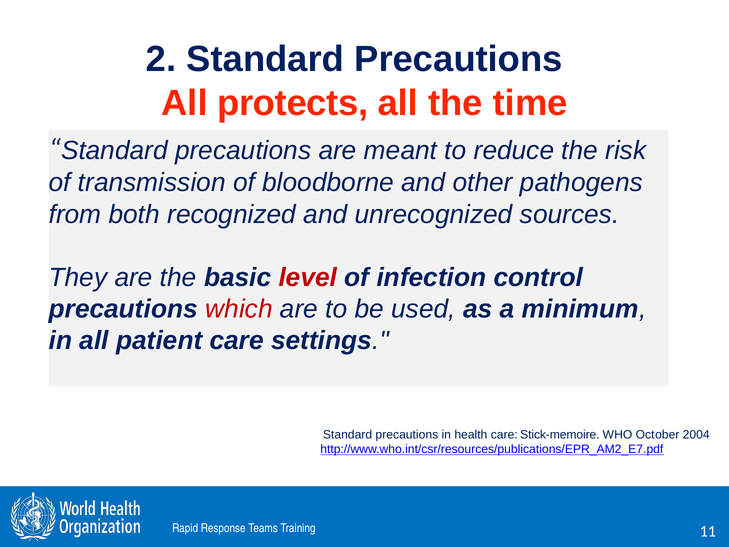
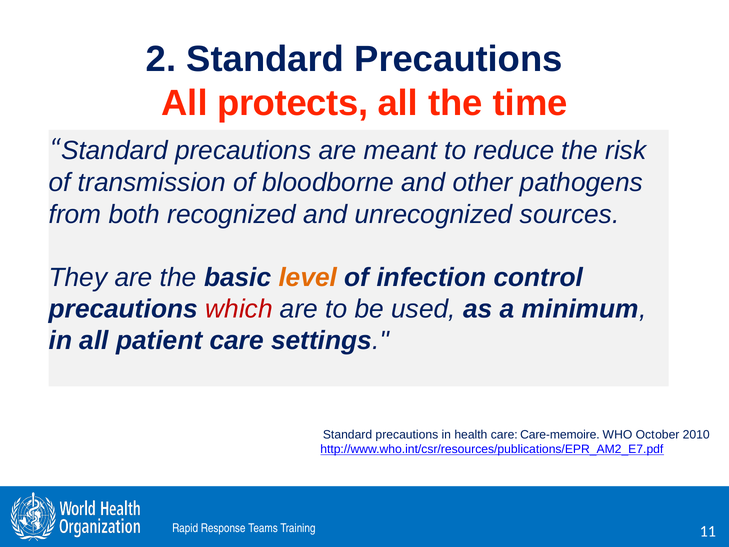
level colour: red -> orange
Stick-memoire: Stick-memoire -> Care-memoire
2004: 2004 -> 2010
